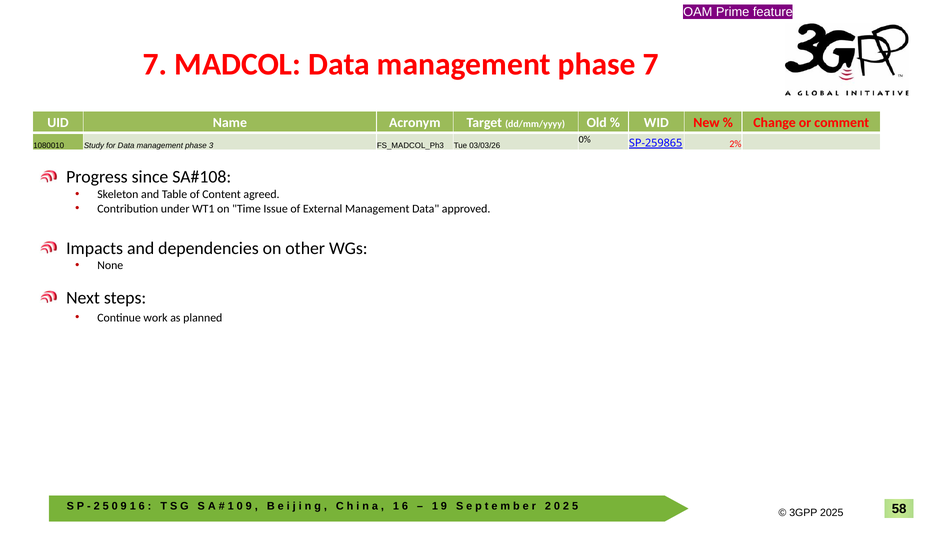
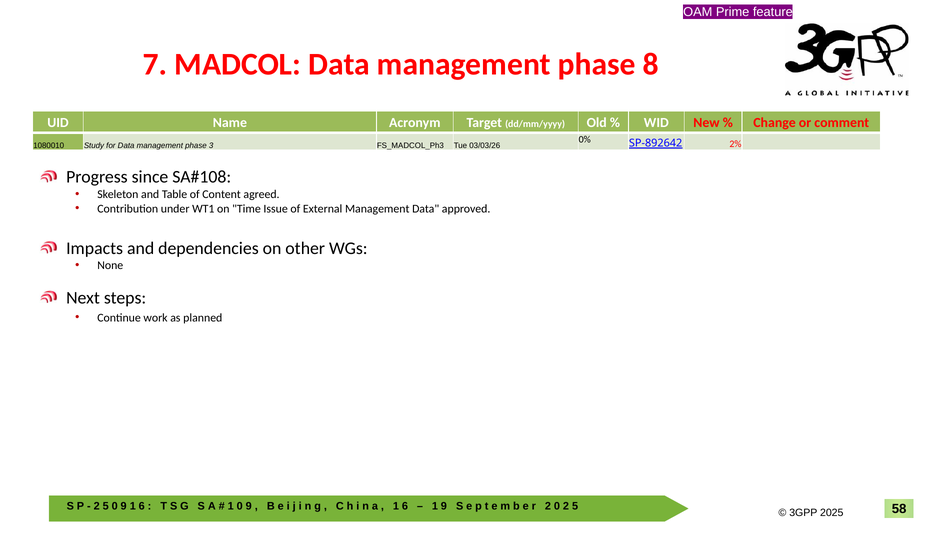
phase 7: 7 -> 8
SP-259865: SP-259865 -> SP-892642
